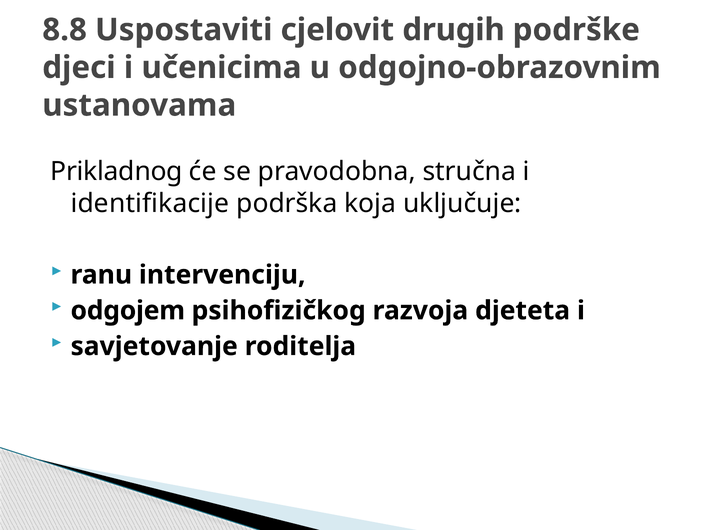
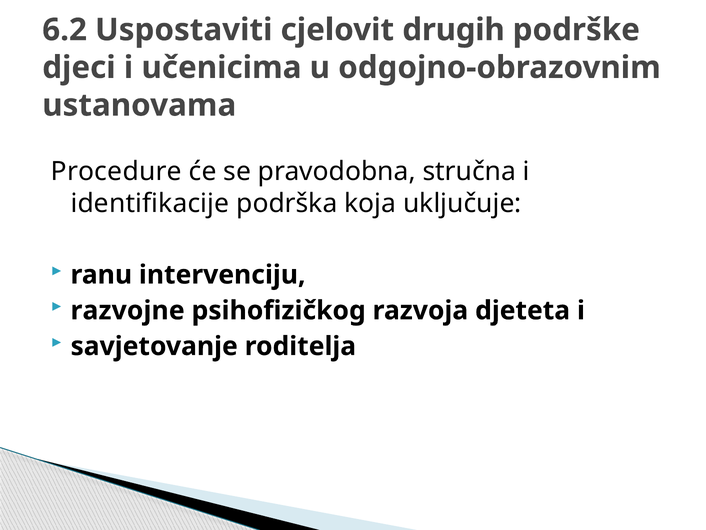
8.8: 8.8 -> 6.2
Prikladnog: Prikladnog -> Procedure
odgojem: odgojem -> razvojne
